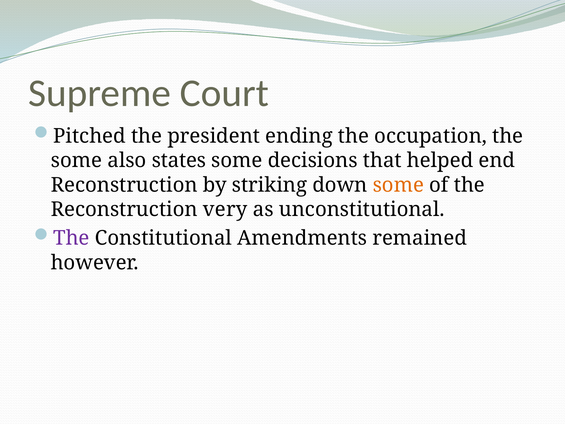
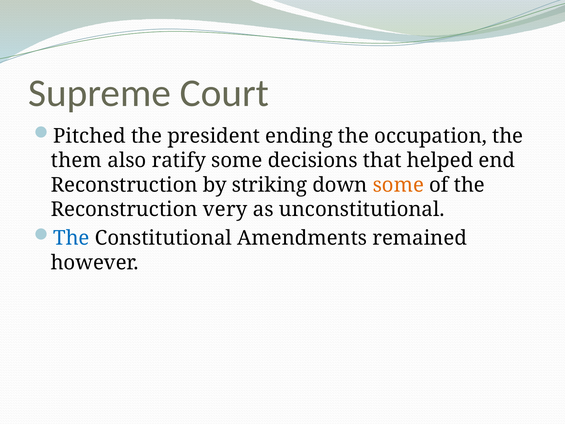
some at (76, 161): some -> them
states: states -> ratify
The at (71, 238) colour: purple -> blue
